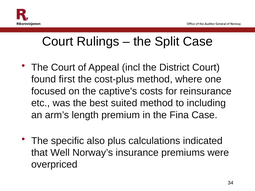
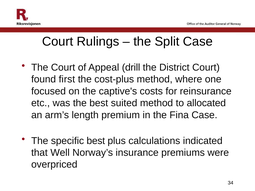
incl: incl -> drill
including: including -> allocated
specific also: also -> best
